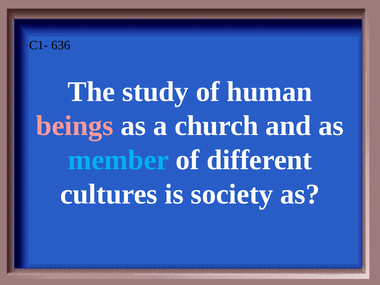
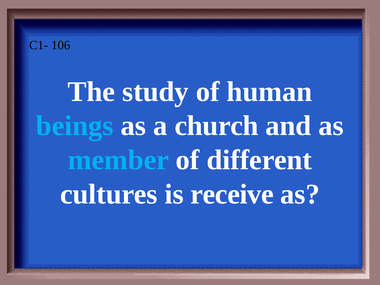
636: 636 -> 106
beings colour: pink -> light blue
society: society -> receive
